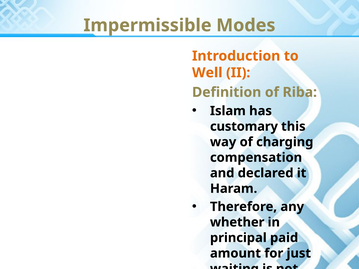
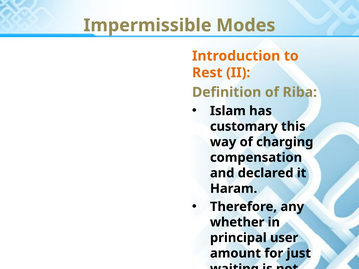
Well: Well -> Rest
paid: paid -> user
